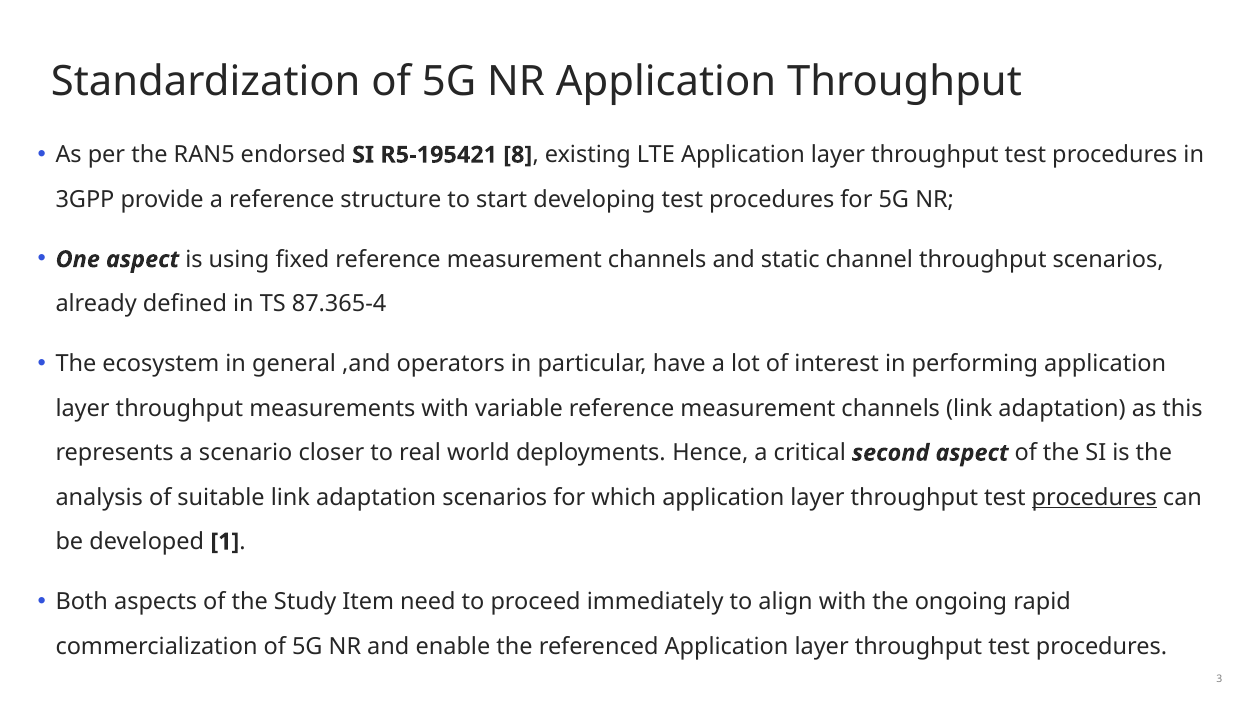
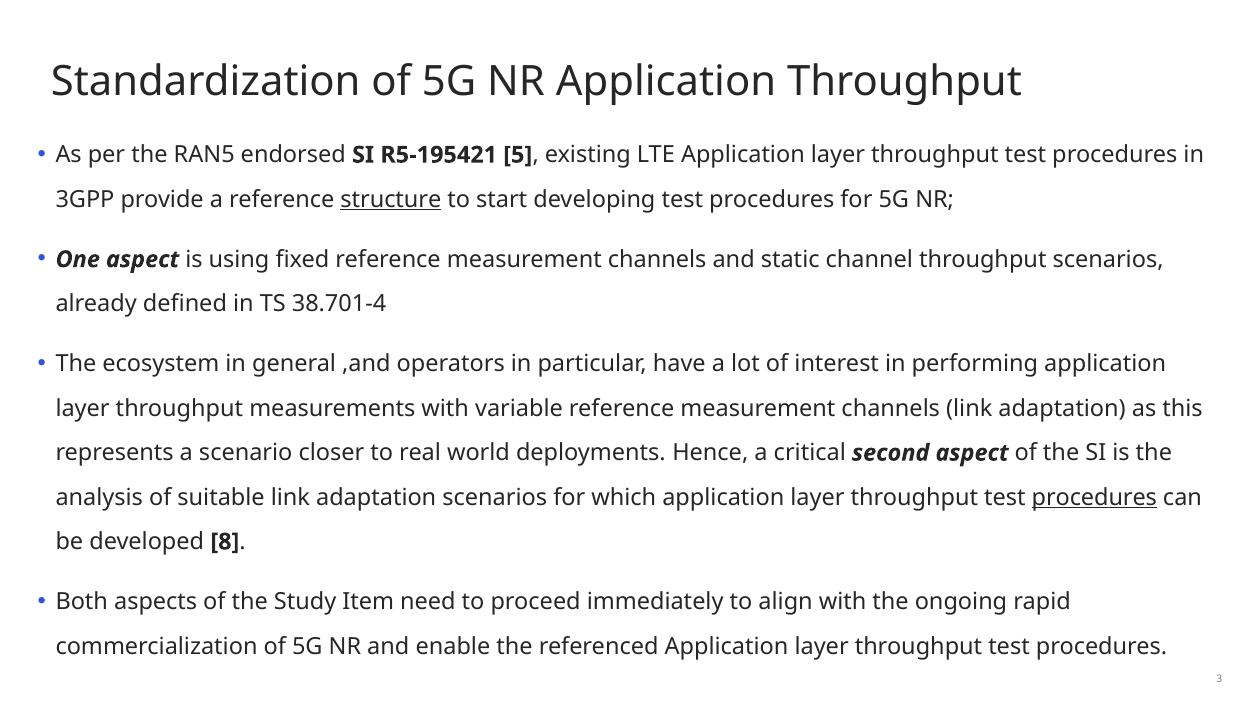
8: 8 -> 5
structure underline: none -> present
87.365-4: 87.365-4 -> 38.701-4
1: 1 -> 8
